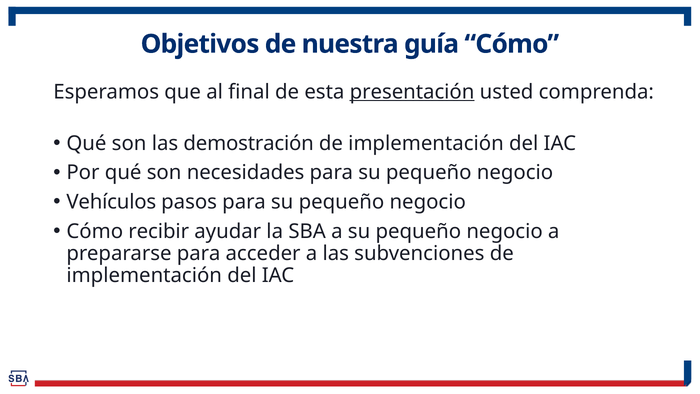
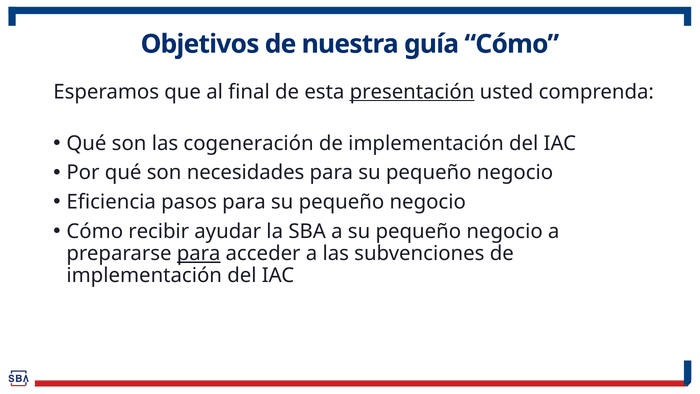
demostración: demostración -> cogeneración
Vehículos: Vehículos -> Eficiencia
para at (199, 253) underline: none -> present
